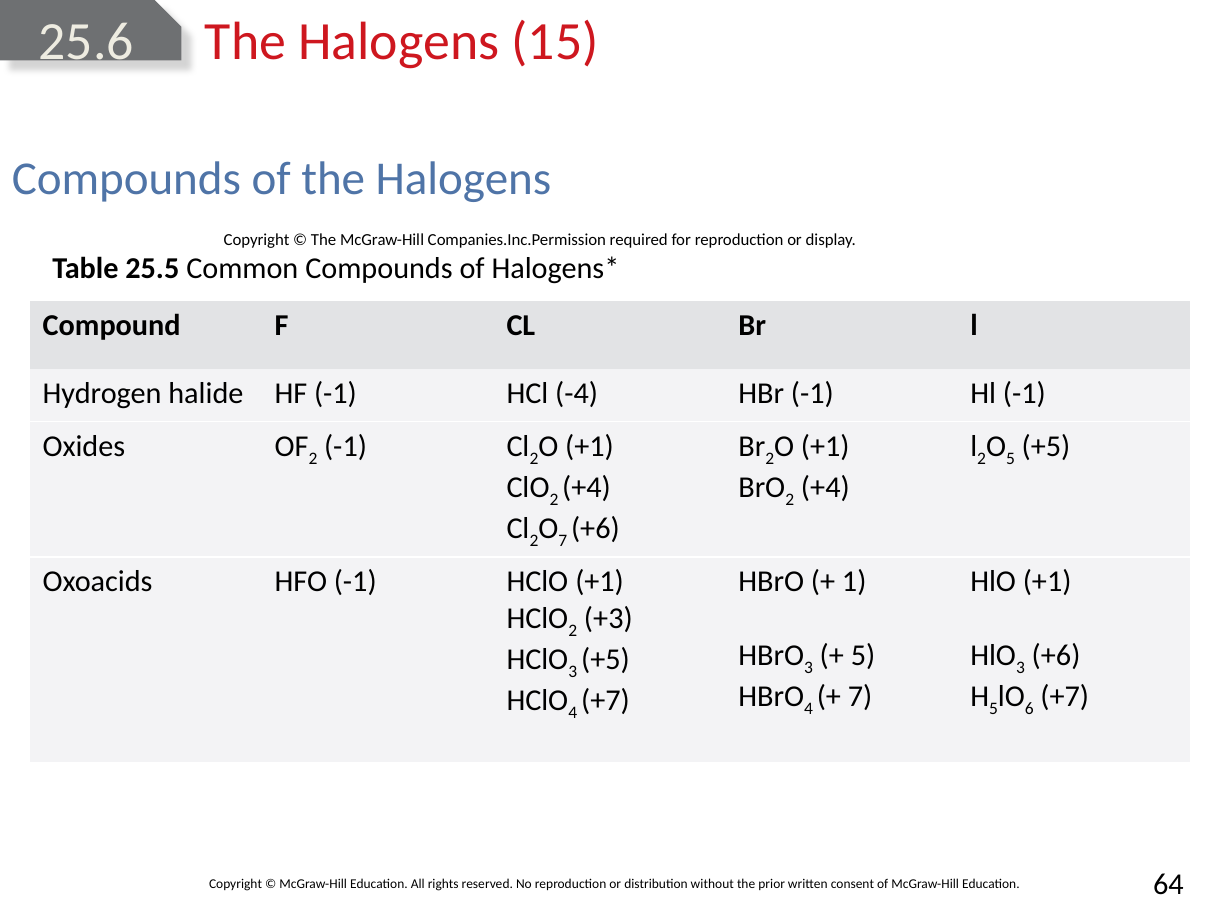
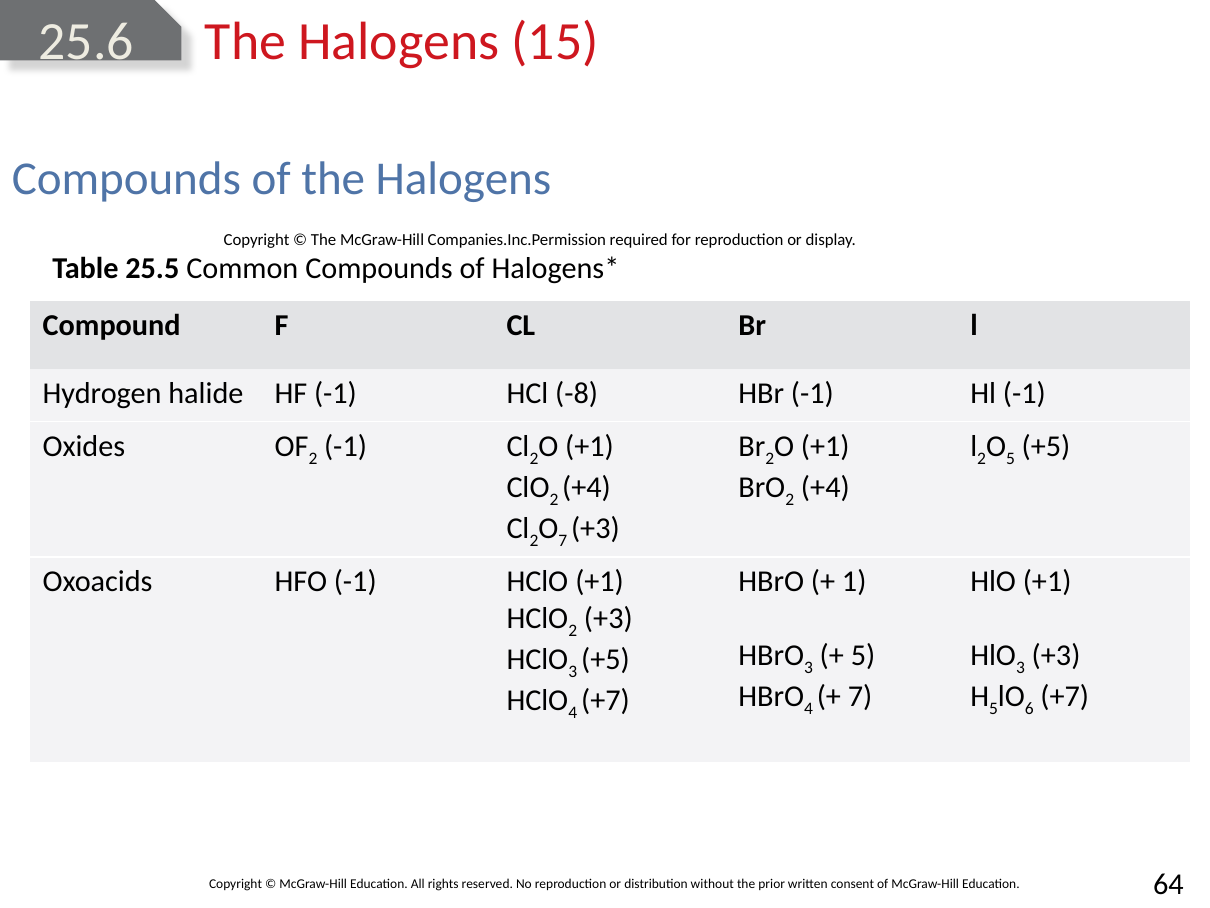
-4: -4 -> -8
7 +6: +6 -> +3
+6 at (1056, 655): +6 -> +3
